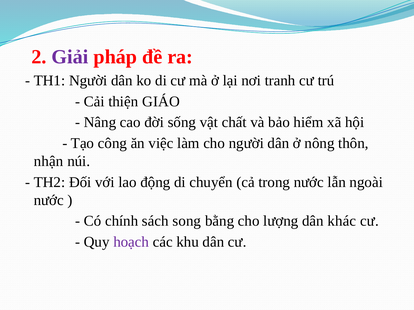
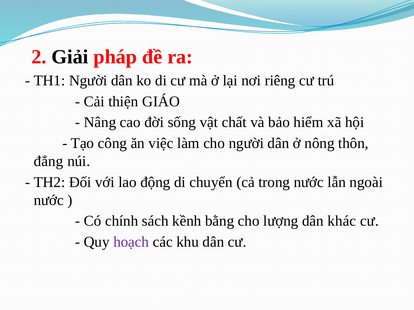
Giải colour: purple -> black
tranh: tranh -> riêng
nhận: nhận -> đẳng
song: song -> kềnh
